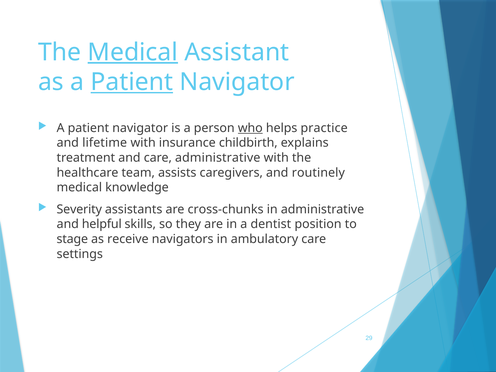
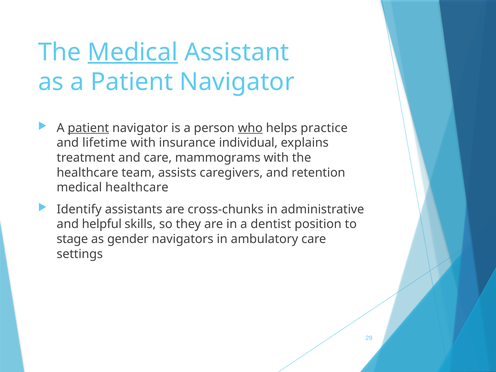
Patient at (132, 82) underline: present -> none
patient at (88, 128) underline: none -> present
childbirth: childbirth -> individual
care administrative: administrative -> mammograms
routinely: routinely -> retention
medical knowledge: knowledge -> healthcare
Severity: Severity -> Identify
receive: receive -> gender
